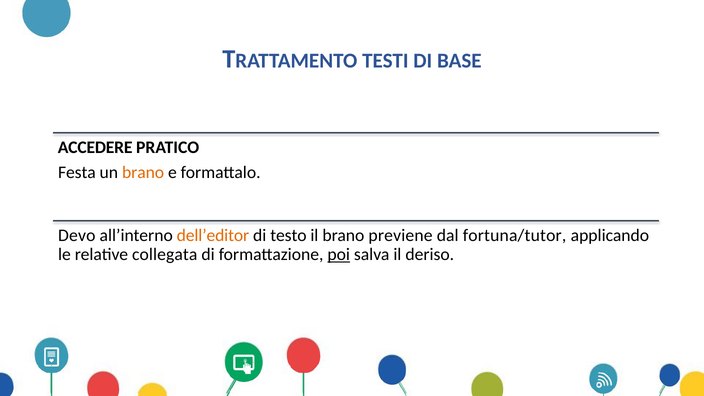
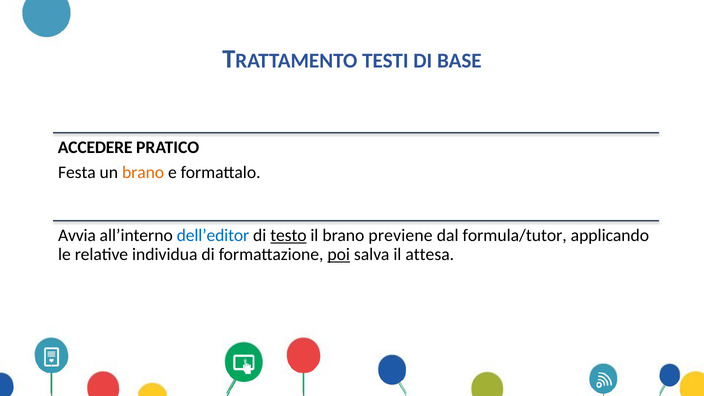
Devo: Devo -> Avvia
dell’editor colour: orange -> blue
testo underline: none -> present
fortuna/tutor: fortuna/tutor -> formula/tutor
collegata: collegata -> individua
deriso: deriso -> attesa
